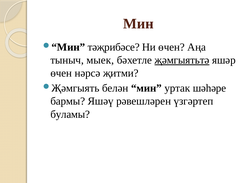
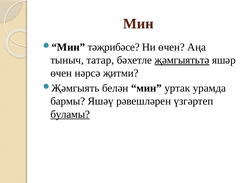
мыек: мыек -> татар
шәһәре: шәһәре -> урамда
буламы underline: none -> present
